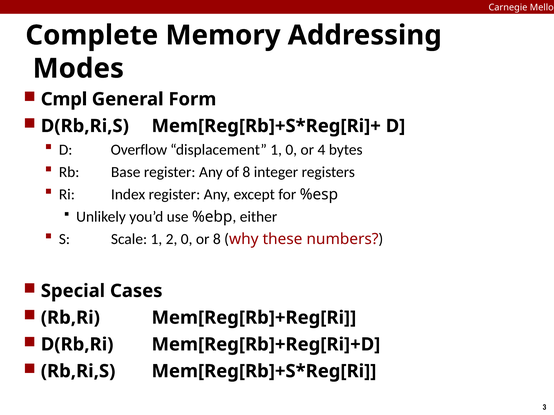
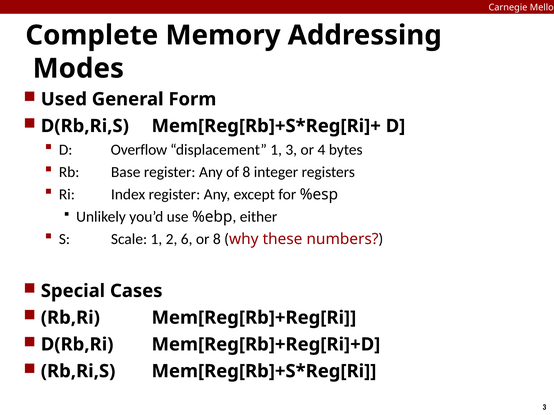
Cmpl: Cmpl -> Used
1 0: 0 -> 3
2 0: 0 -> 6
